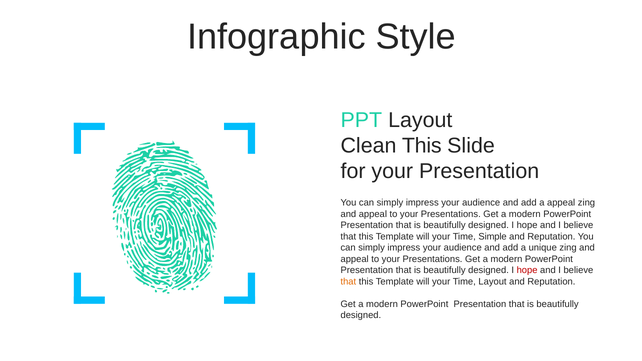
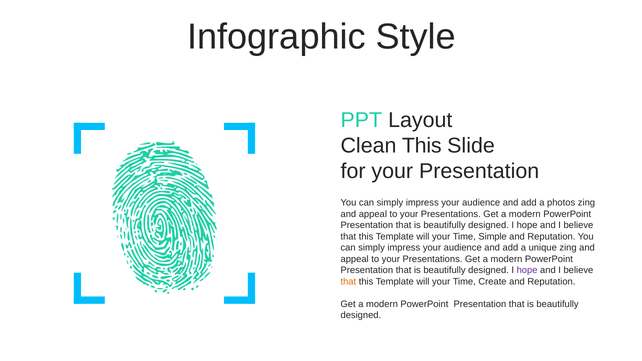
a appeal: appeal -> photos
hope at (527, 270) colour: red -> purple
Time Layout: Layout -> Create
